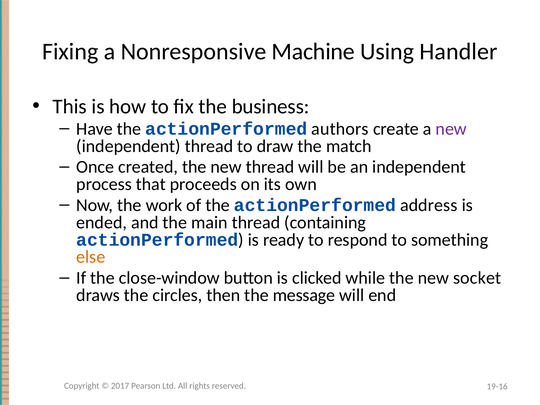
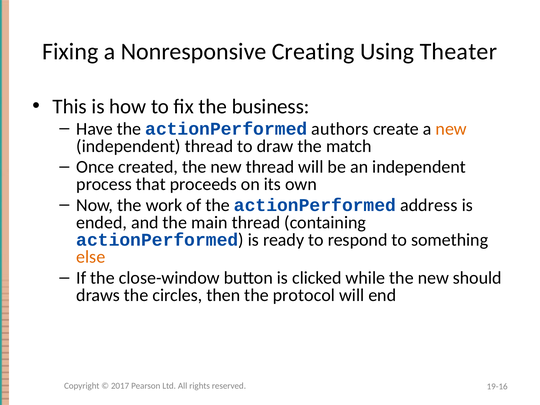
Machine: Machine -> Creating
Handler: Handler -> Theater
new at (451, 129) colour: purple -> orange
socket: socket -> should
message: message -> protocol
